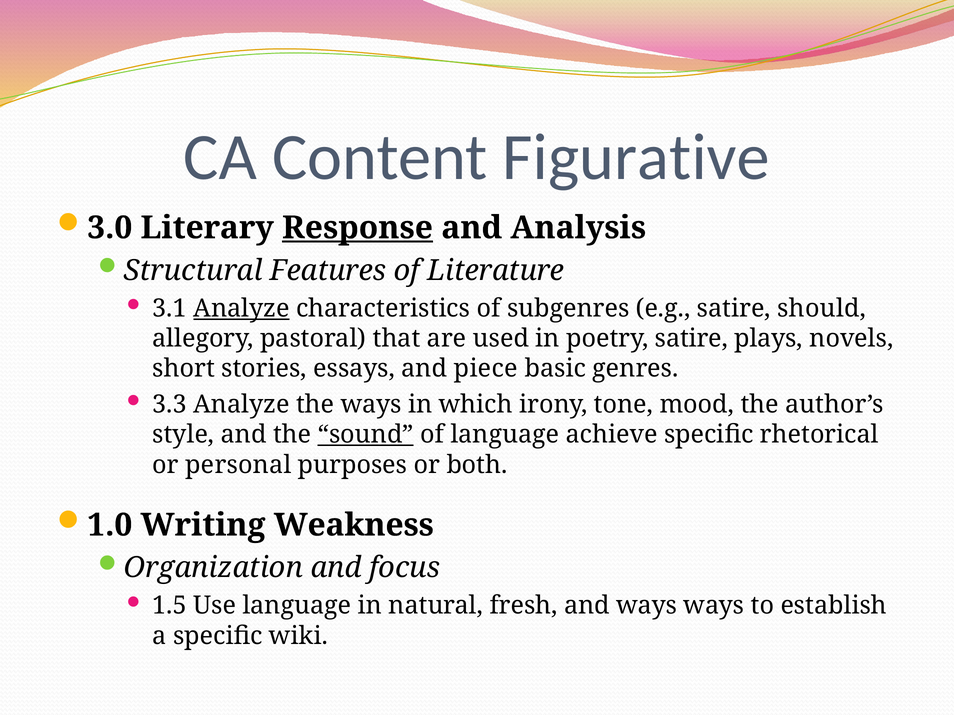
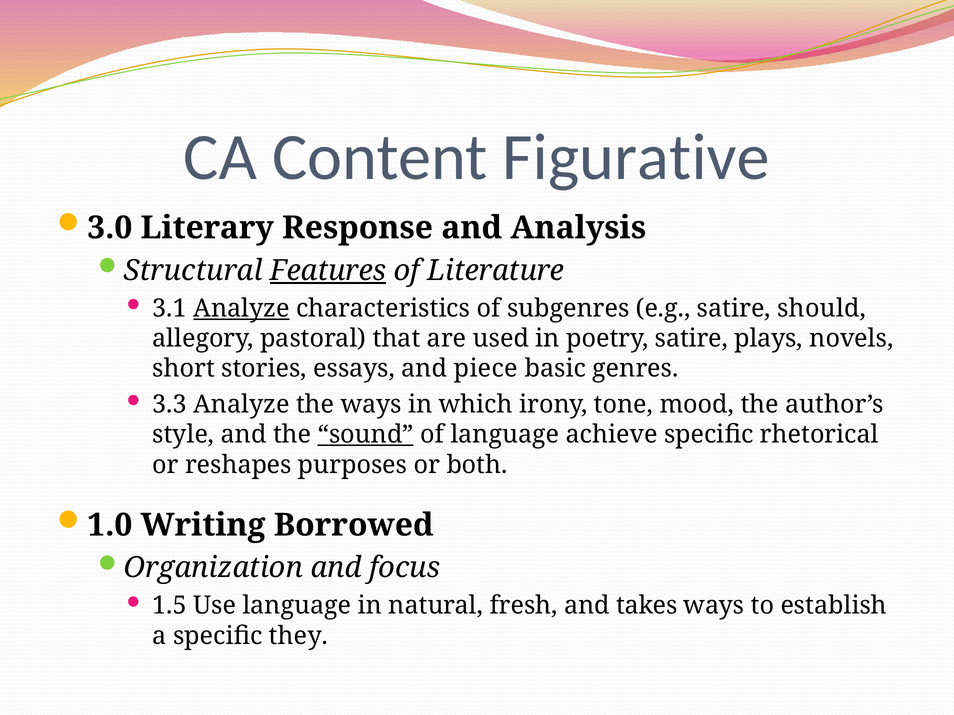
Response underline: present -> none
Features underline: none -> present
personal: personal -> reshapes
Weakness: Weakness -> Borrowed
and ways: ways -> takes
wiki: wiki -> they
